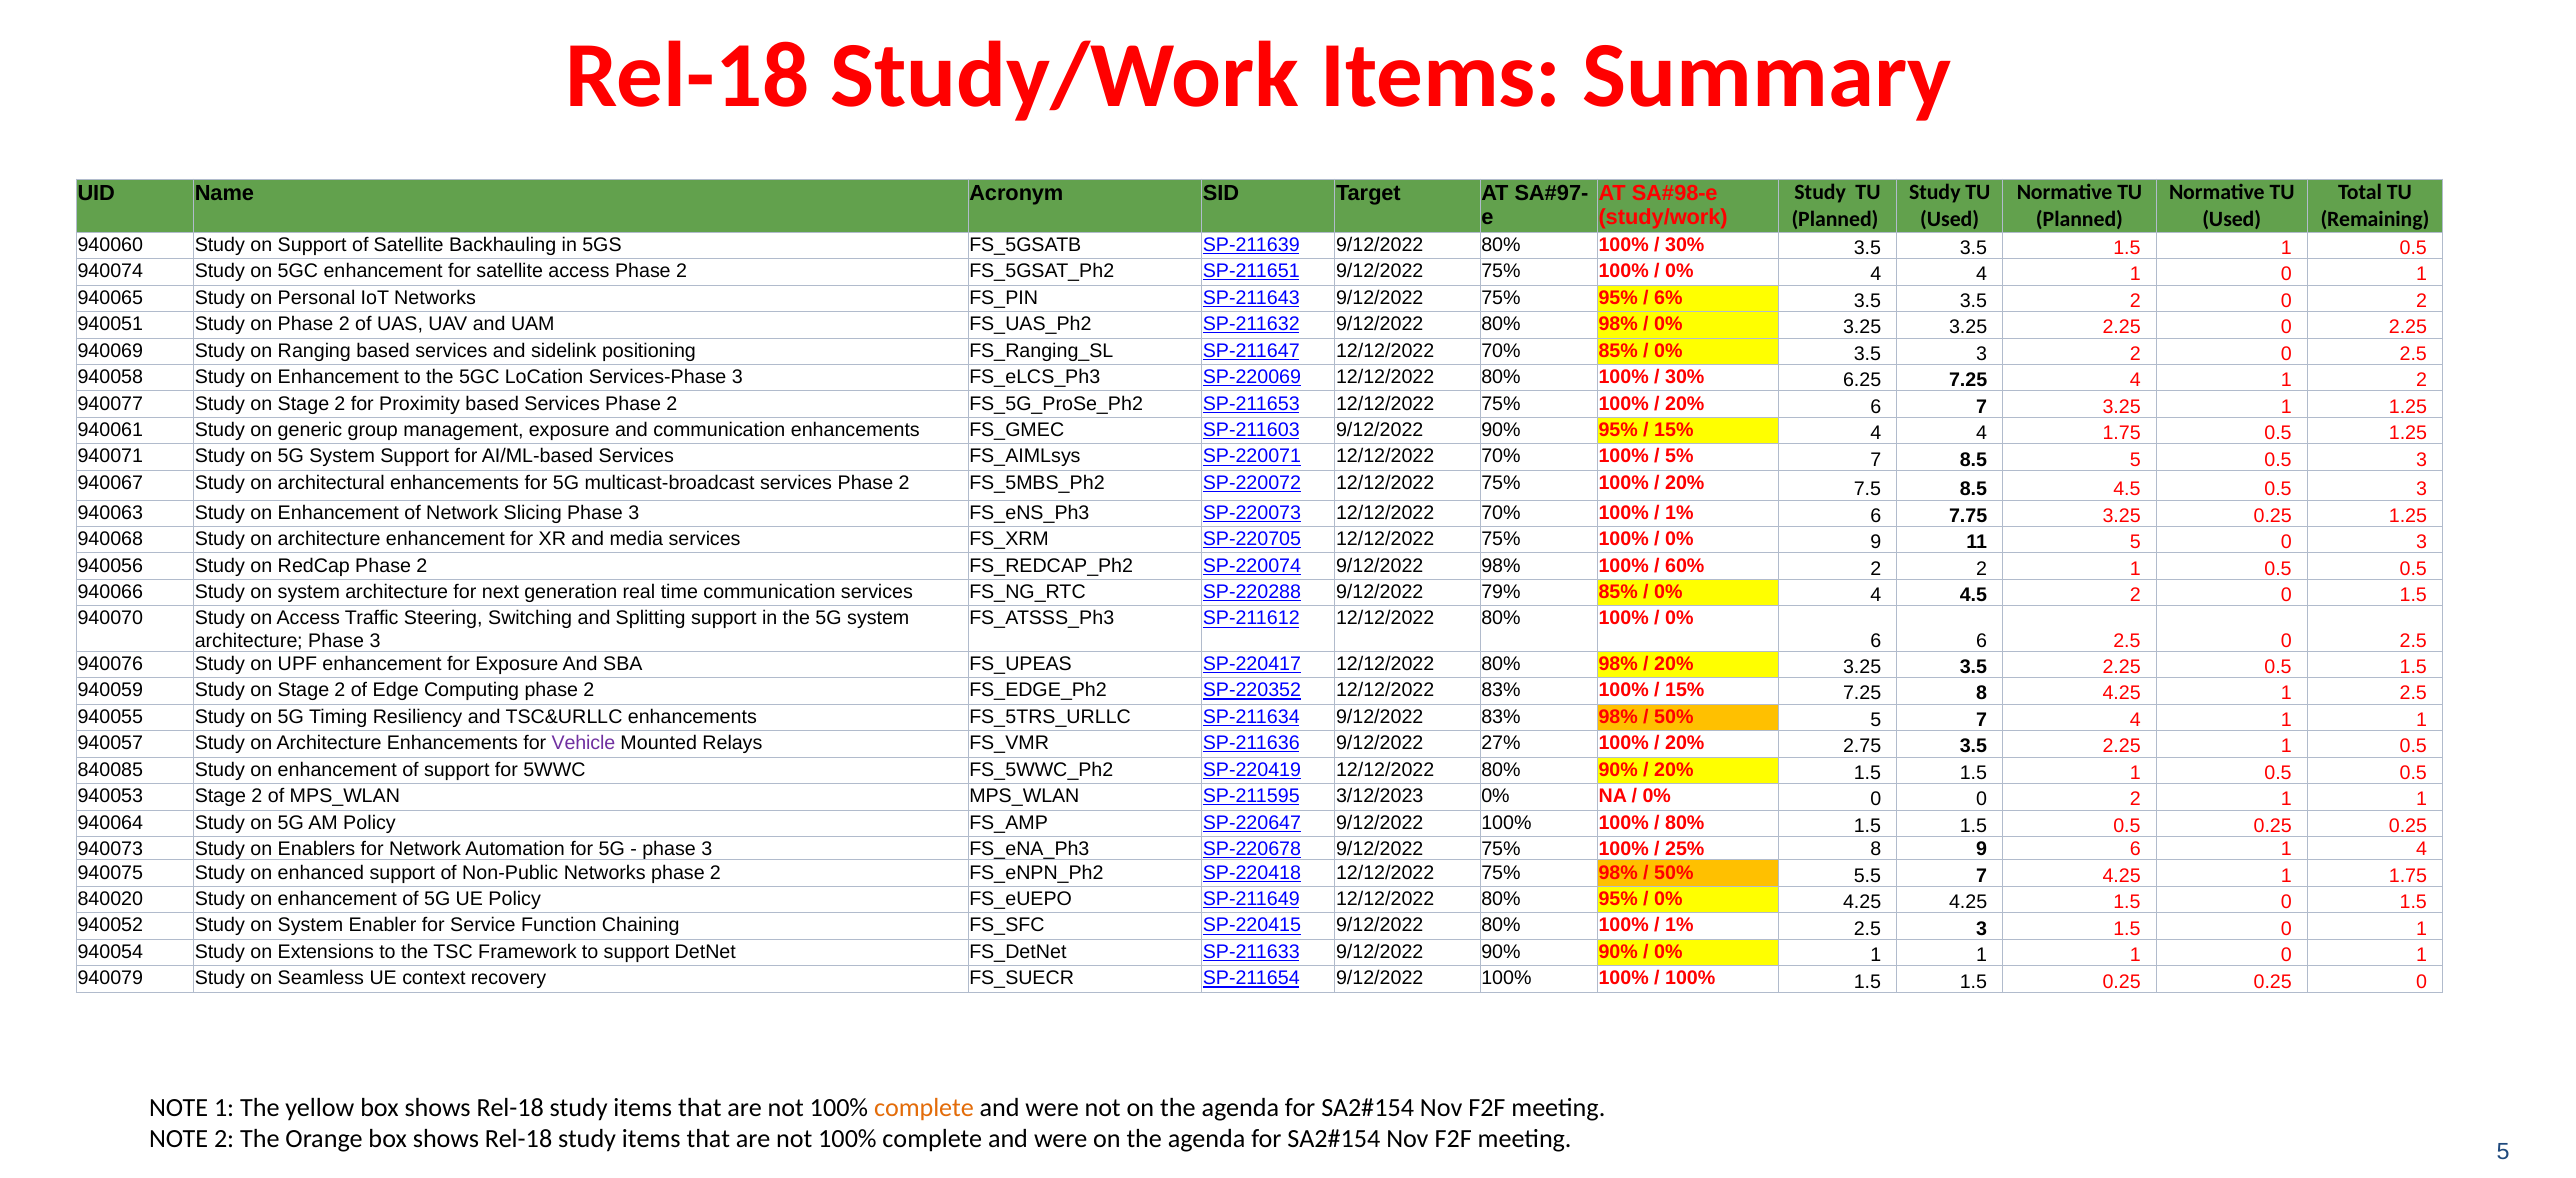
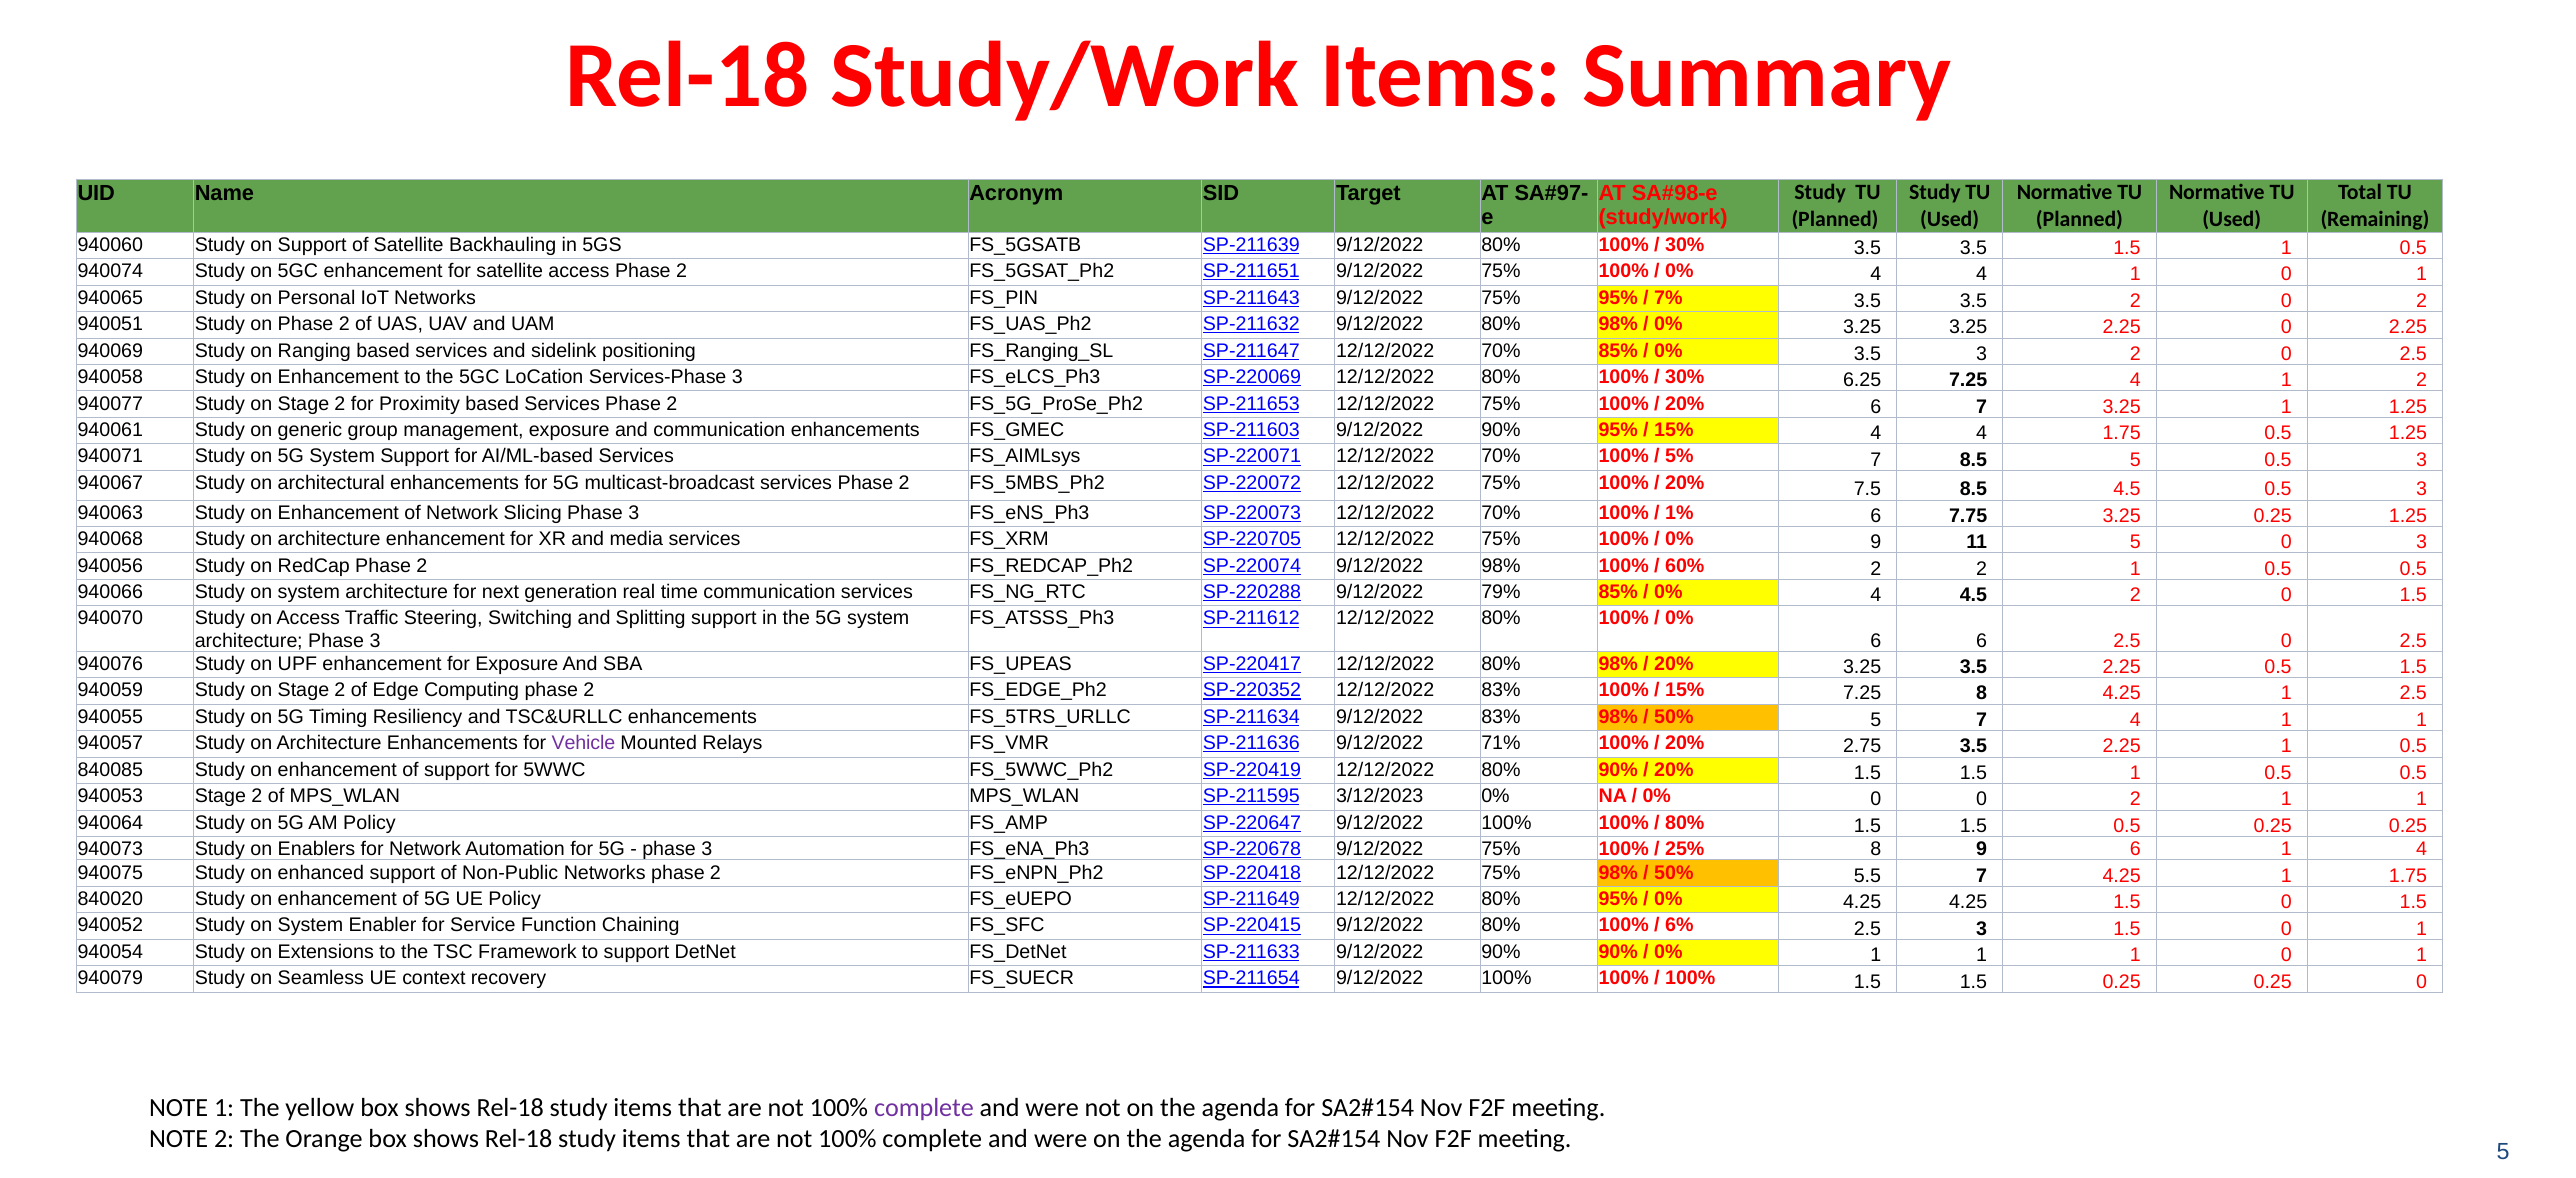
6%: 6% -> 7%
27%: 27% -> 71%
1% at (1679, 926): 1% -> 6%
complete at (924, 1108) colour: orange -> purple
